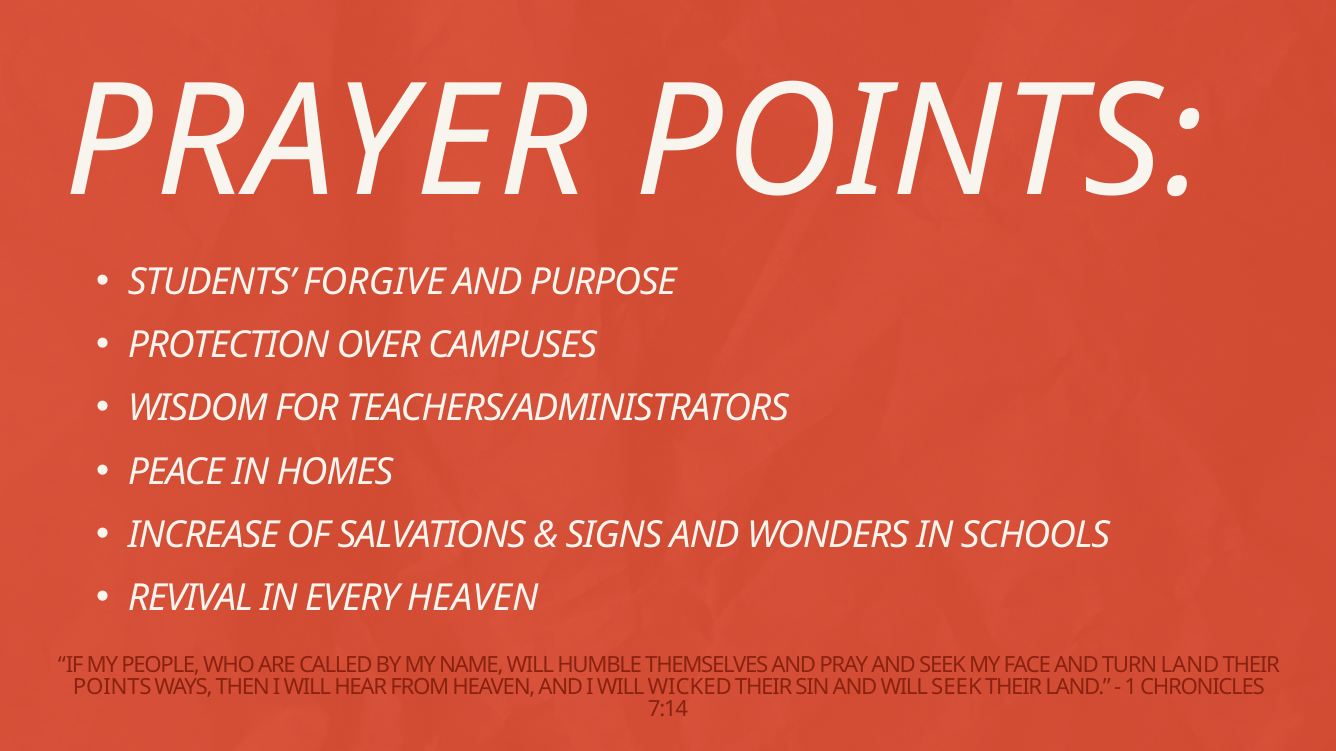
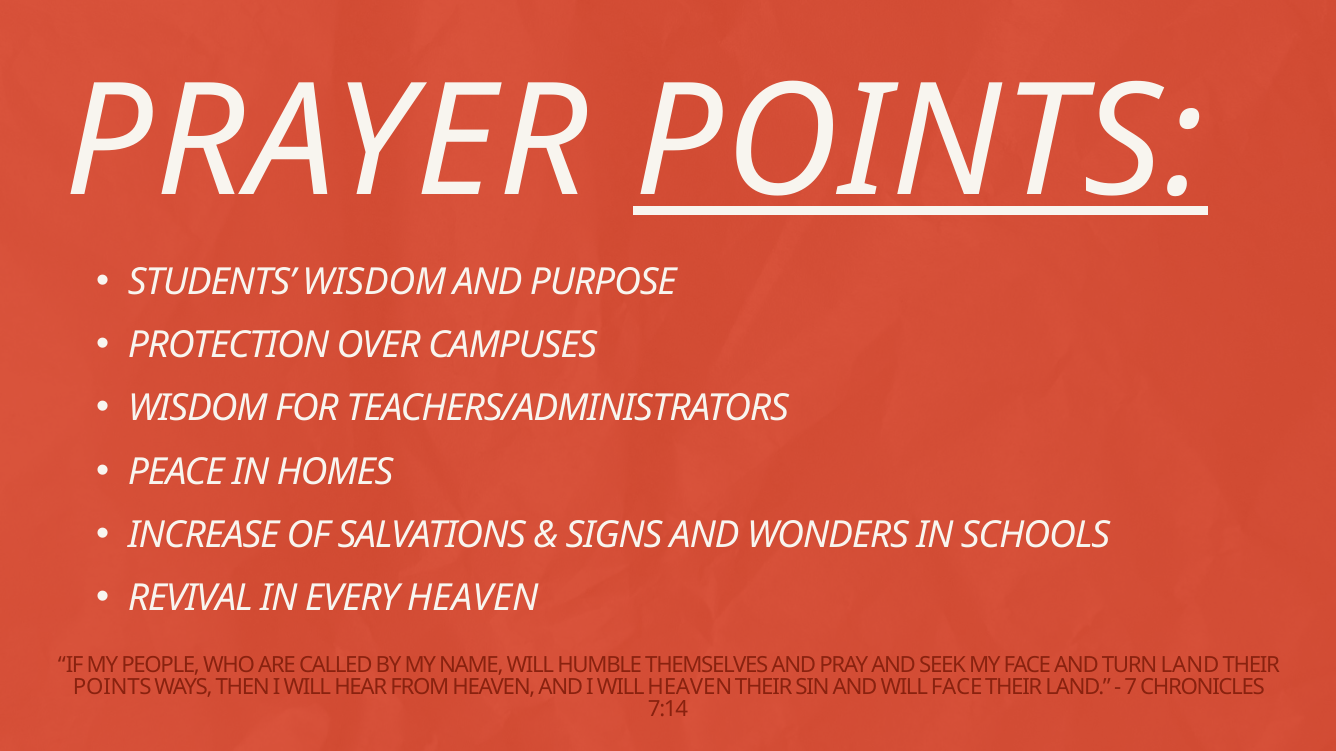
POINTS at (920, 143) underline: none -> present
STUDENTS FORGIVE: FORGIVE -> WISDOM
WILL WICKED: WICKED -> HEAVEN
WILL SEEK: SEEK -> FACE
1: 1 -> 7
